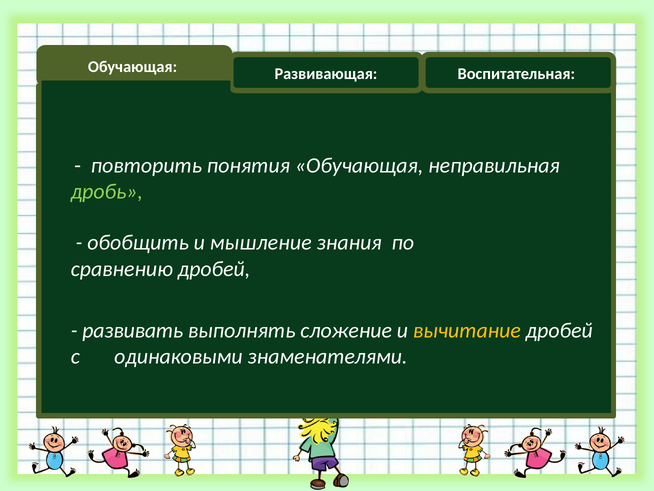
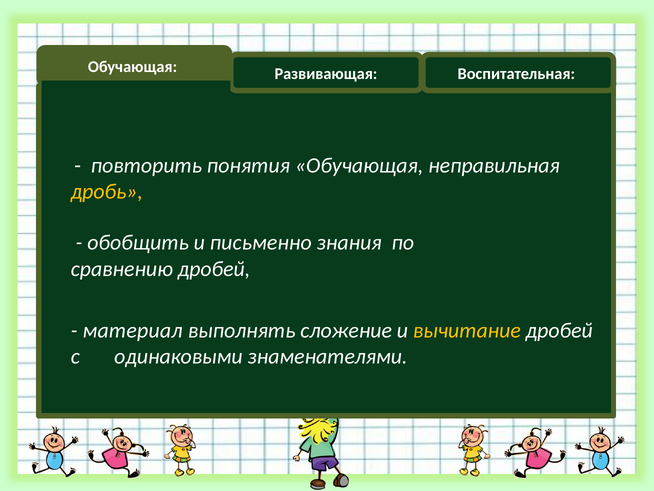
дробь colour: light green -> yellow
мышление: мышление -> письменно
развивать: развивать -> материал
